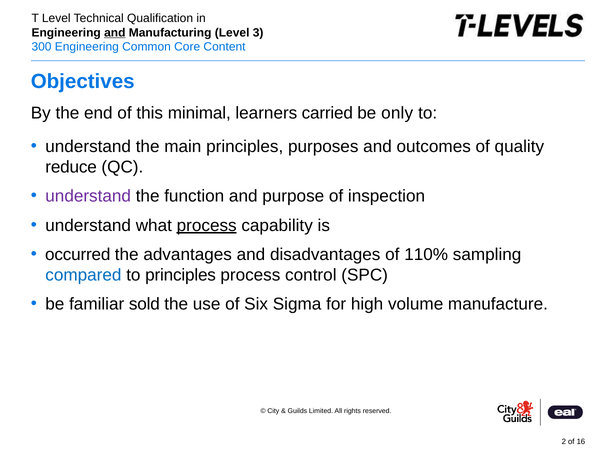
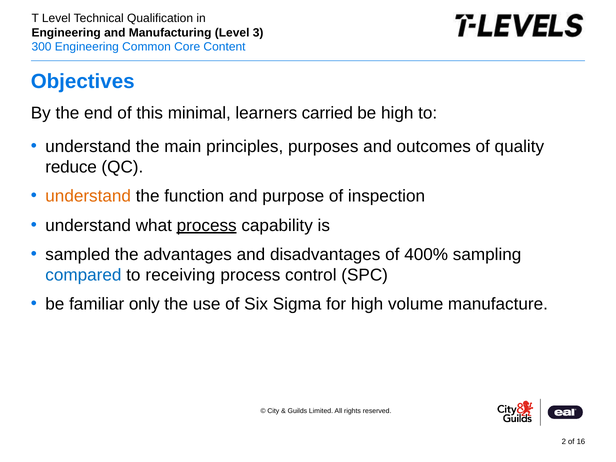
and at (115, 33) underline: present -> none
be only: only -> high
understand at (88, 196) colour: purple -> orange
occurred: occurred -> sampled
110%: 110% -> 400%
to principles: principles -> receiving
sold: sold -> only
